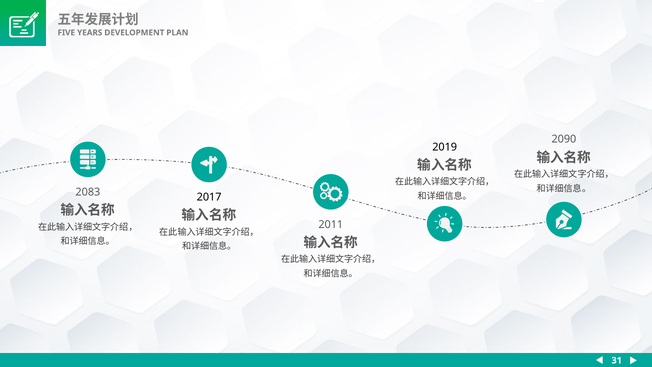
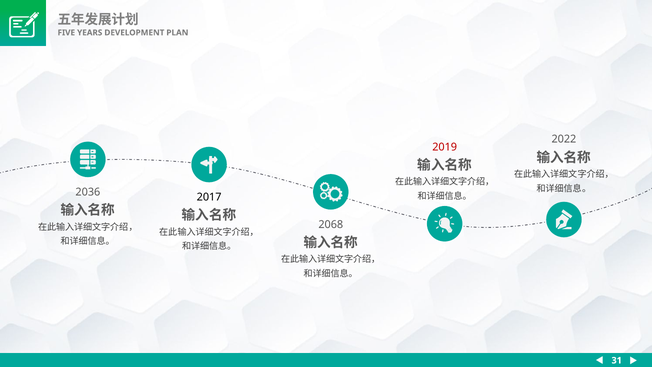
2090: 2090 -> 2022
2019 colour: black -> red
2083: 2083 -> 2036
2011: 2011 -> 2068
